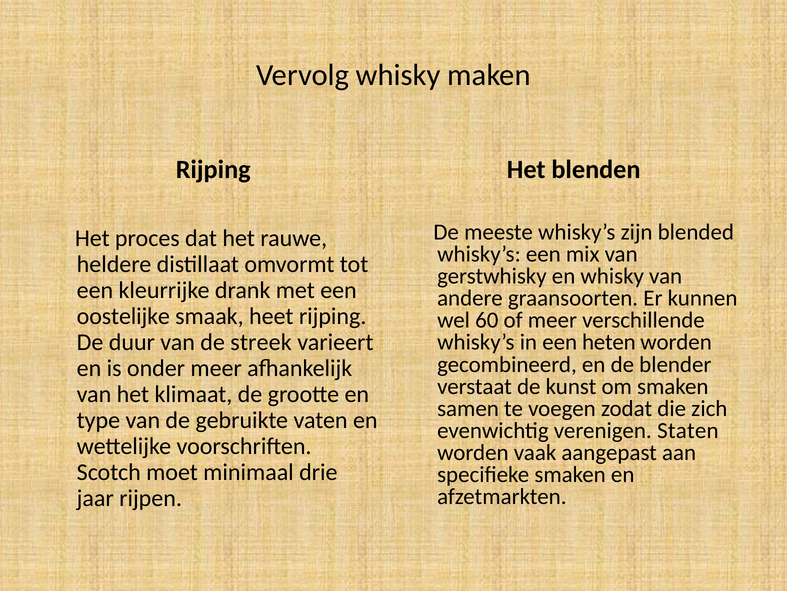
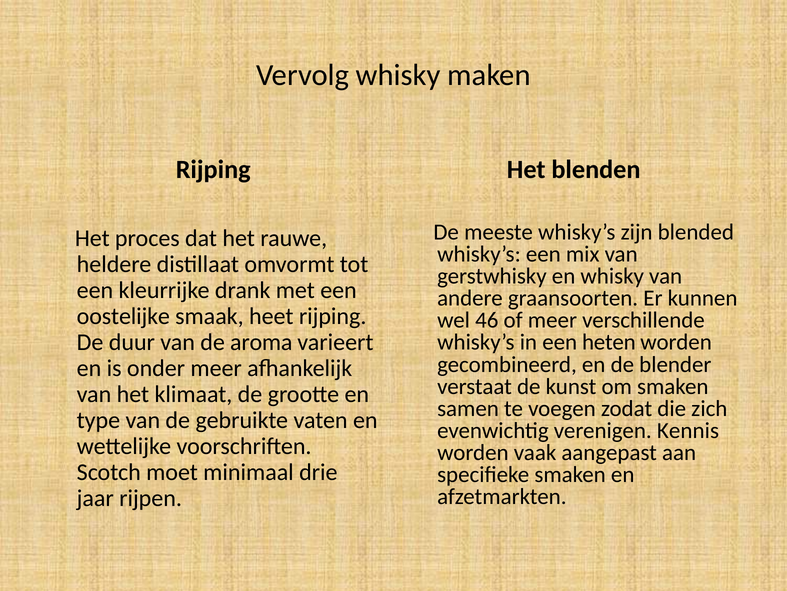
60: 60 -> 46
streek: streek -> aroma
Staten: Staten -> Kennis
